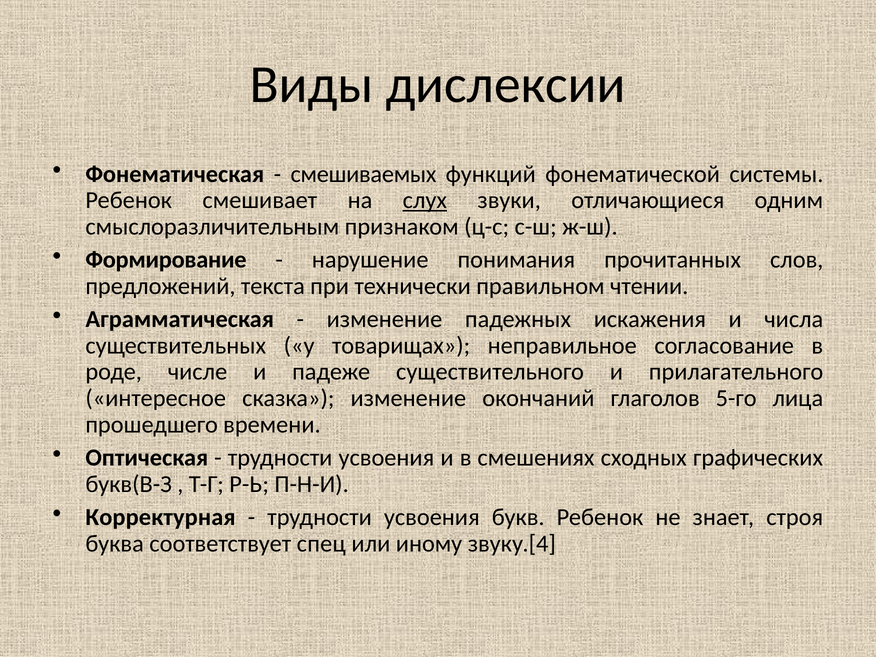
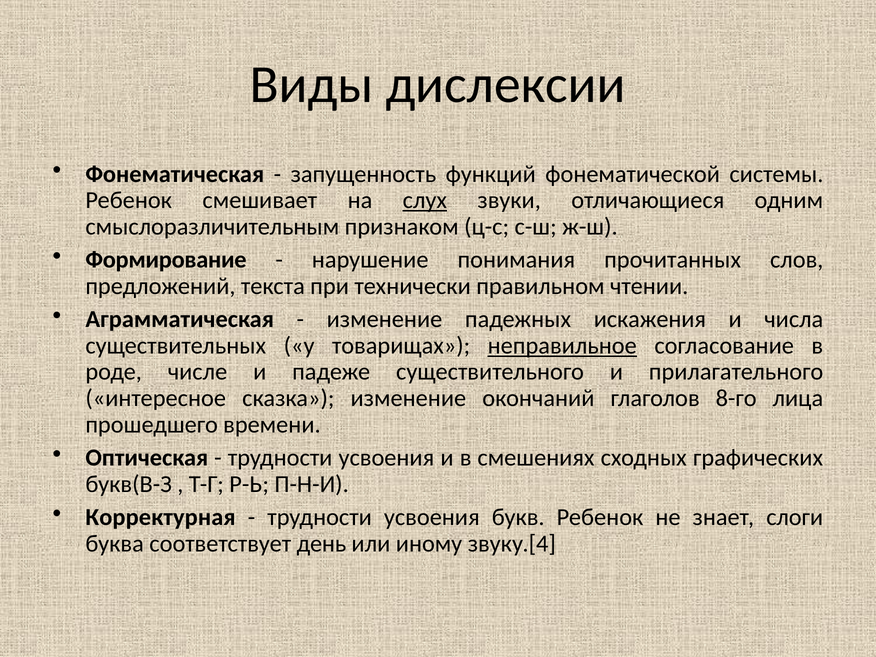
смешиваемых: смешиваемых -> запущенность
неправильное underline: none -> present
5-го: 5-го -> 8-го
строя: строя -> слоги
спец: спец -> день
